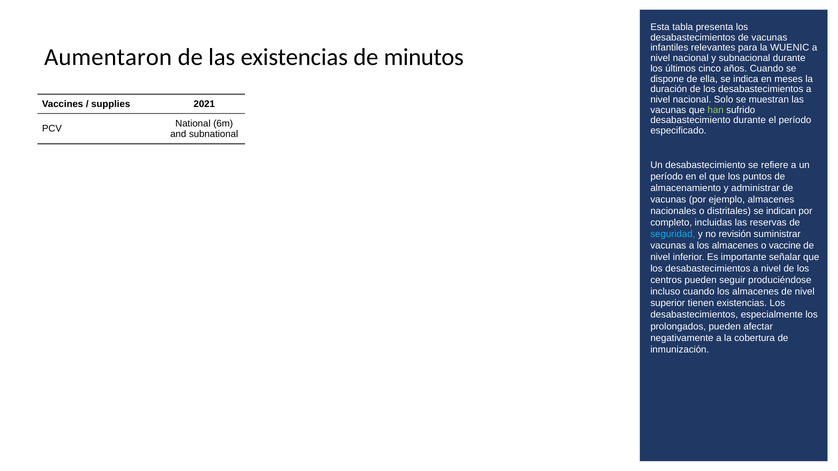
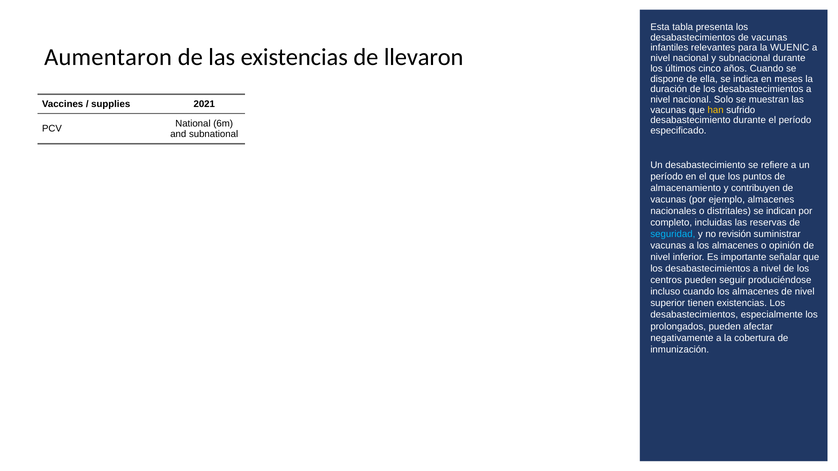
minutos: minutos -> llevaron
han colour: light green -> yellow
administrar: administrar -> contribuyen
vaccine: vaccine -> opinión
